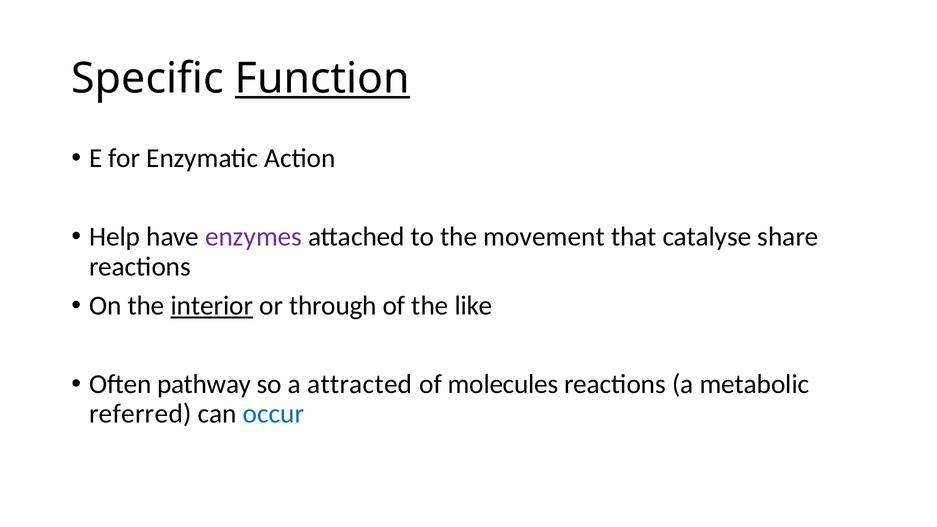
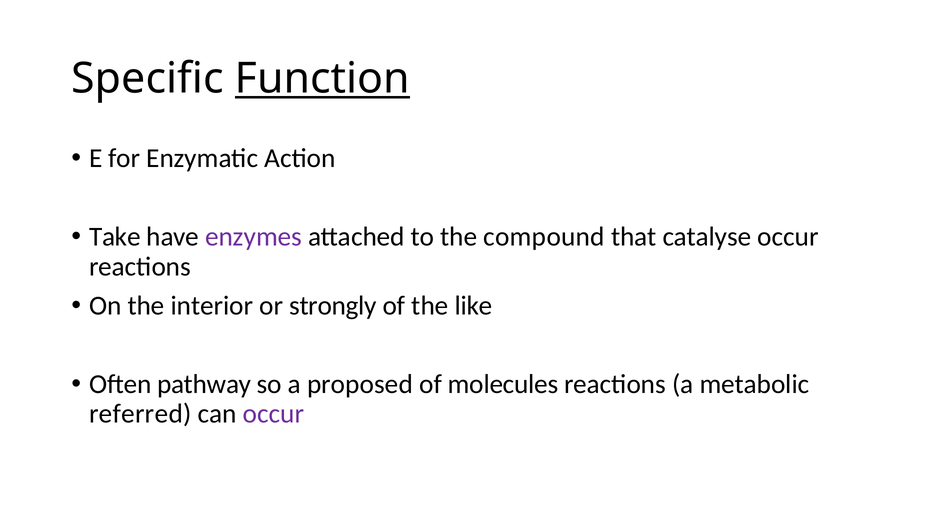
Help: Help -> Take
movement: movement -> compound
catalyse share: share -> occur
interior underline: present -> none
through: through -> strongly
attracted: attracted -> proposed
occur at (273, 414) colour: blue -> purple
